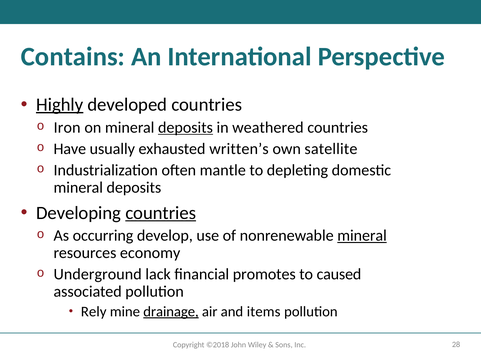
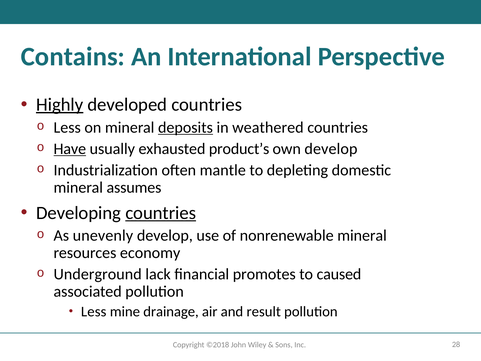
Iron at (67, 127): Iron -> Less
Have underline: none -> present
written’s: written’s -> product’s
own satellite: satellite -> develop
deposits at (134, 187): deposits -> assumes
occurring: occurring -> unevenly
mineral at (362, 236) underline: present -> none
Rely at (94, 311): Rely -> Less
drainage underline: present -> none
items: items -> result
